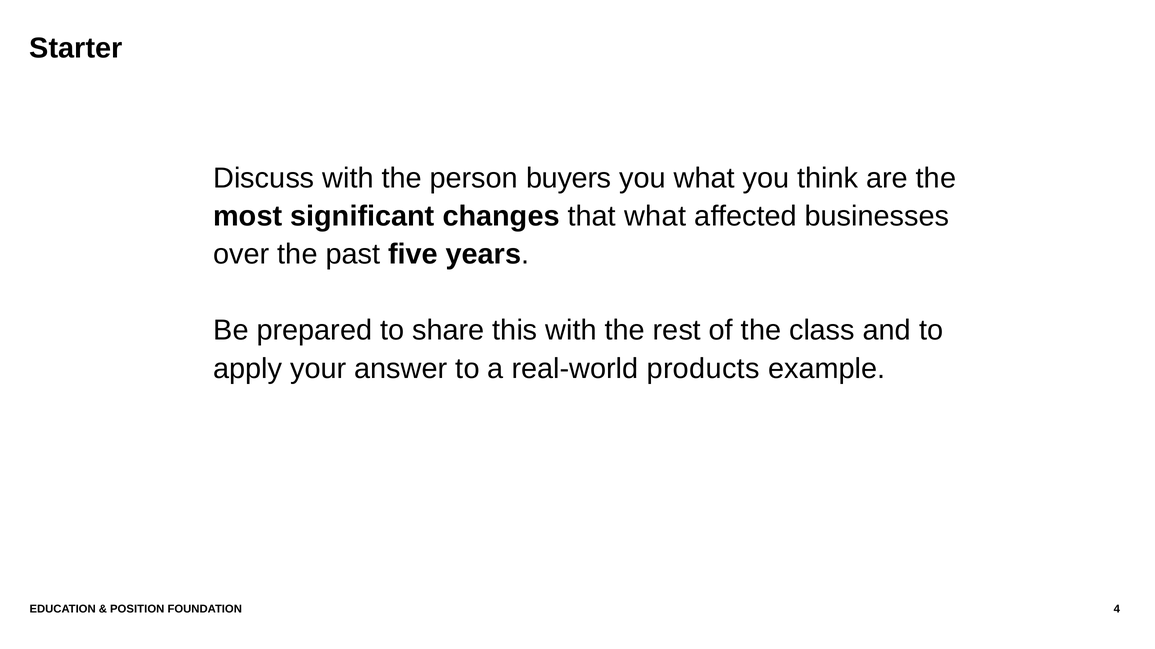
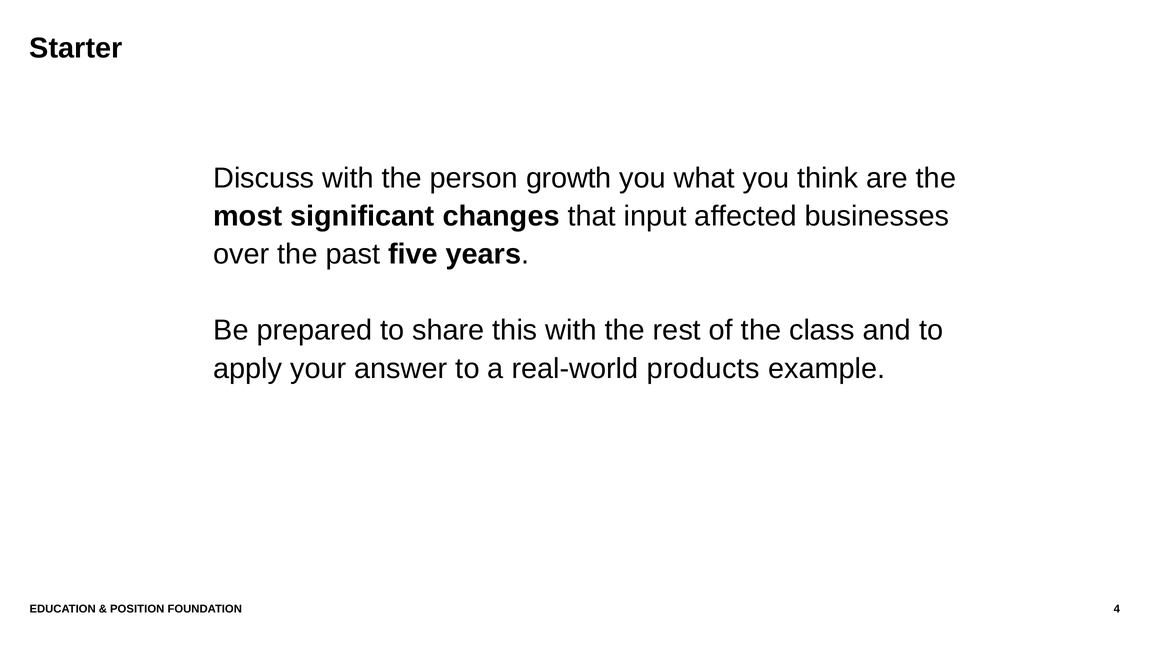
buyers: buyers -> growth
that what: what -> input
